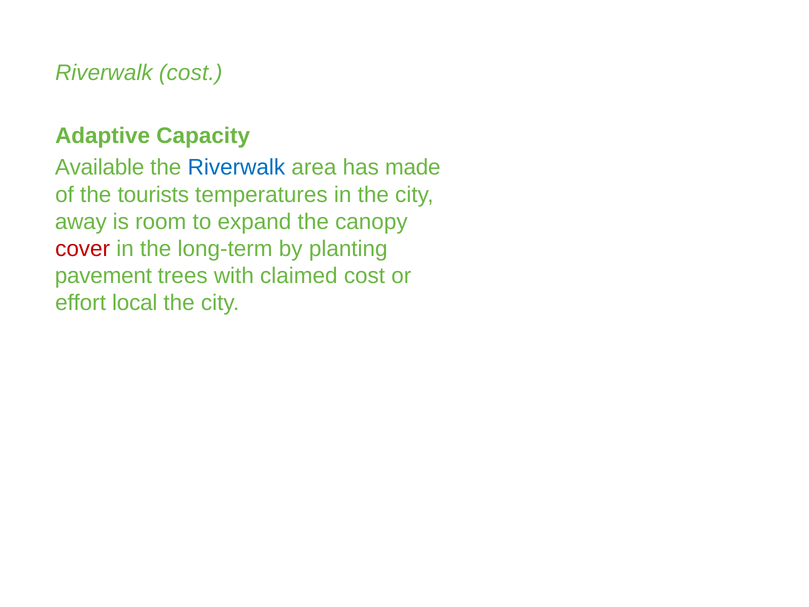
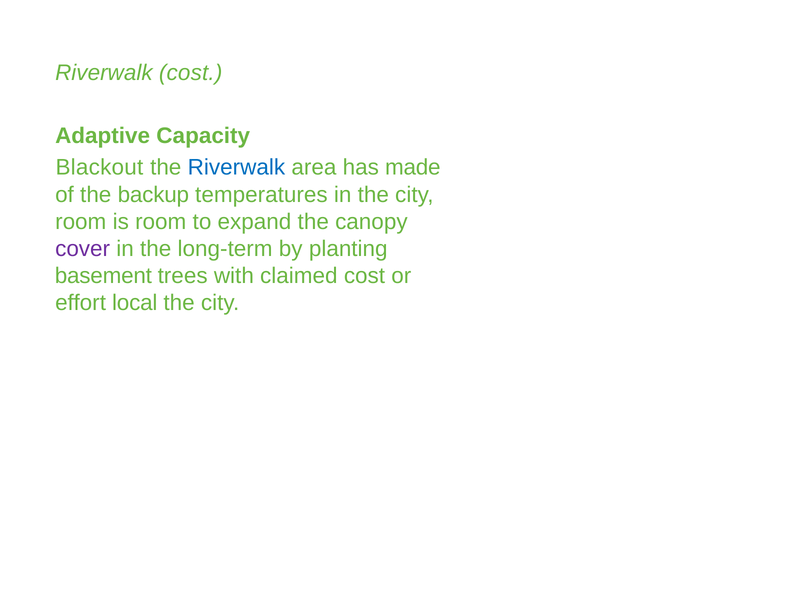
Available: Available -> Blackout
tourists: tourists -> backup
away at (81, 222): away -> room
cover colour: red -> purple
pavement: pavement -> basement
